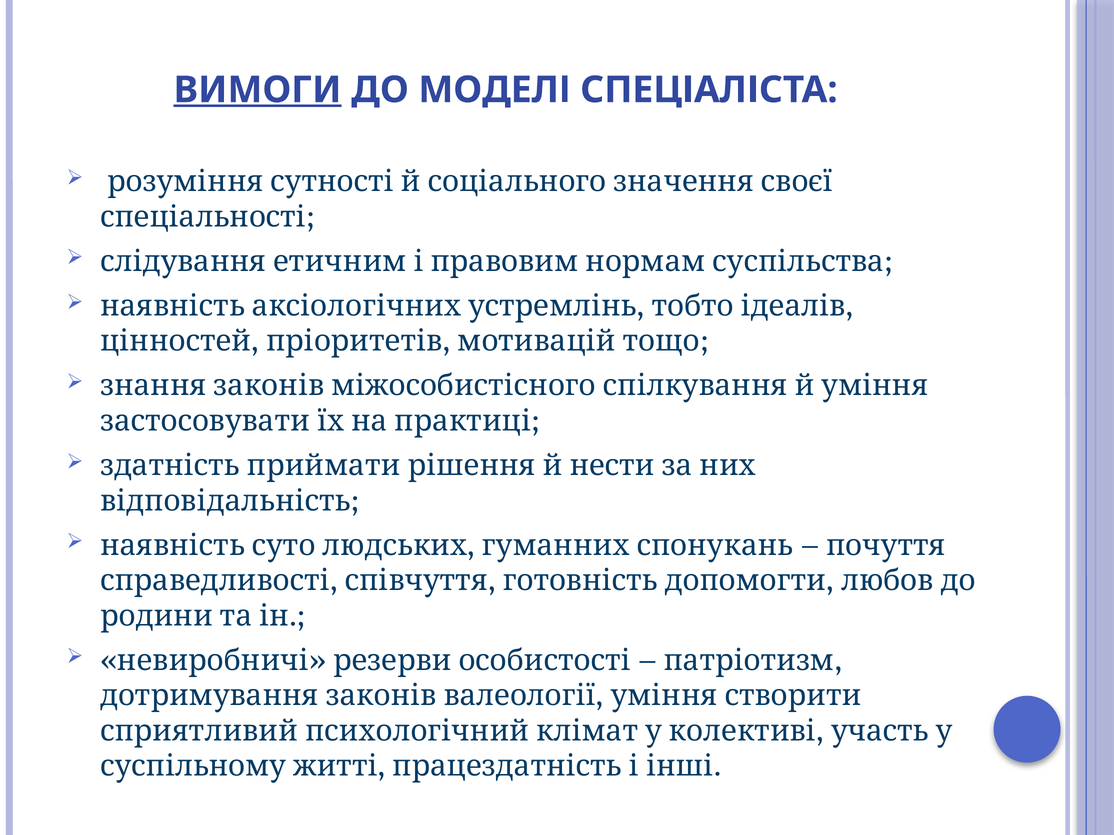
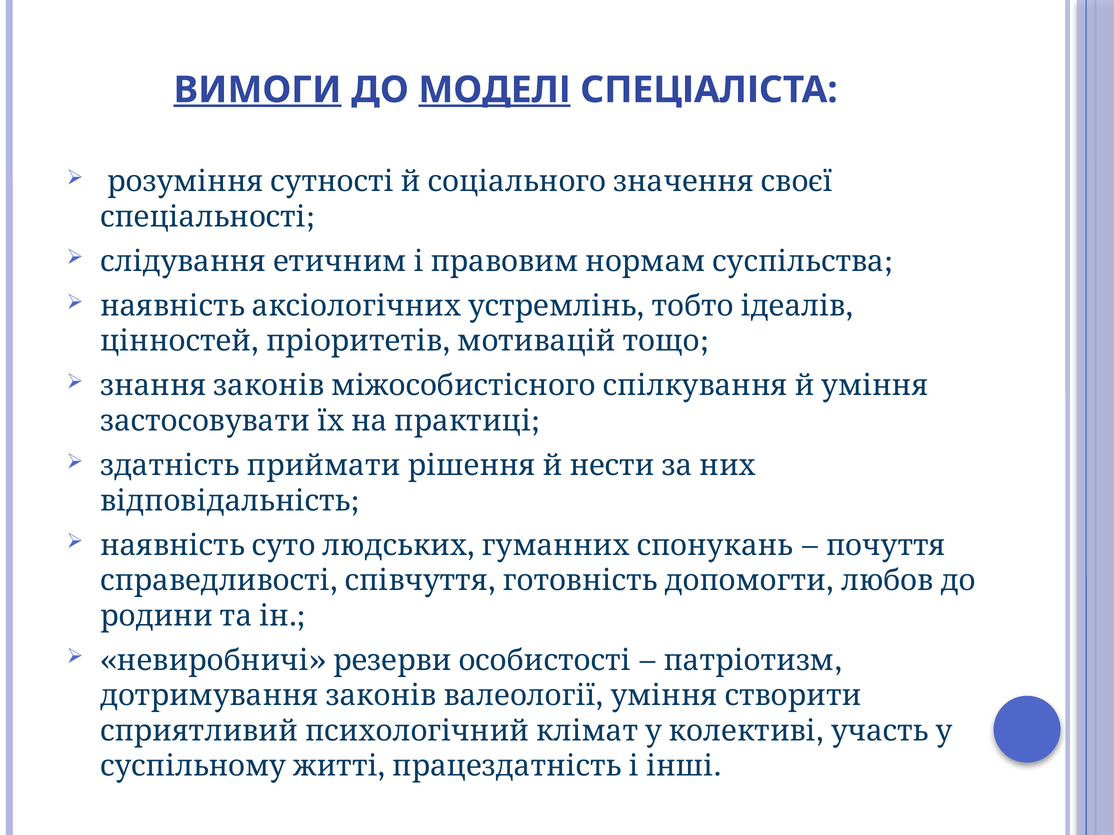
МОДЕЛІ underline: none -> present
